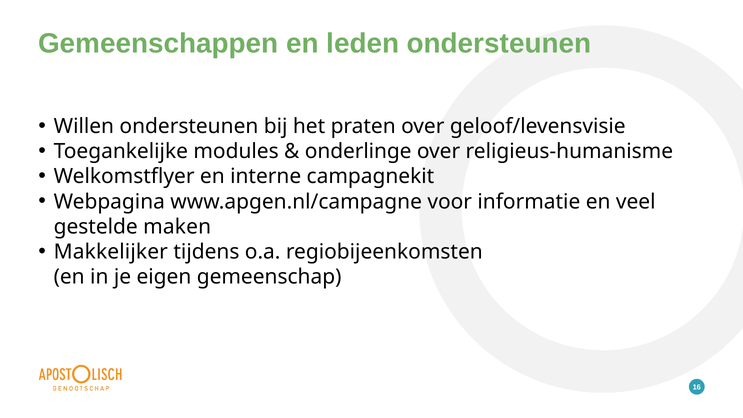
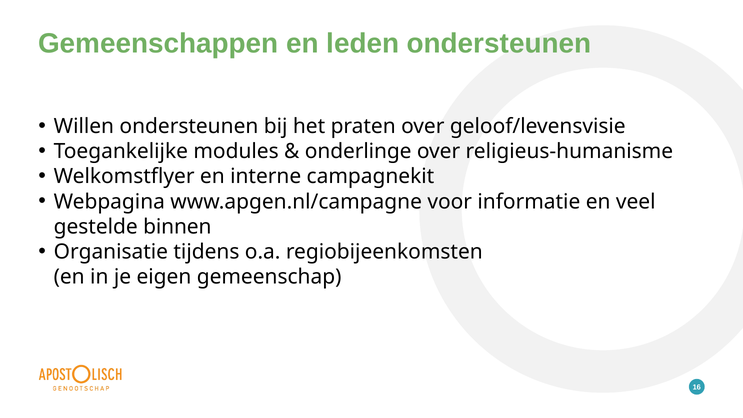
maken: maken -> binnen
Makkelijker: Makkelijker -> Organisatie
